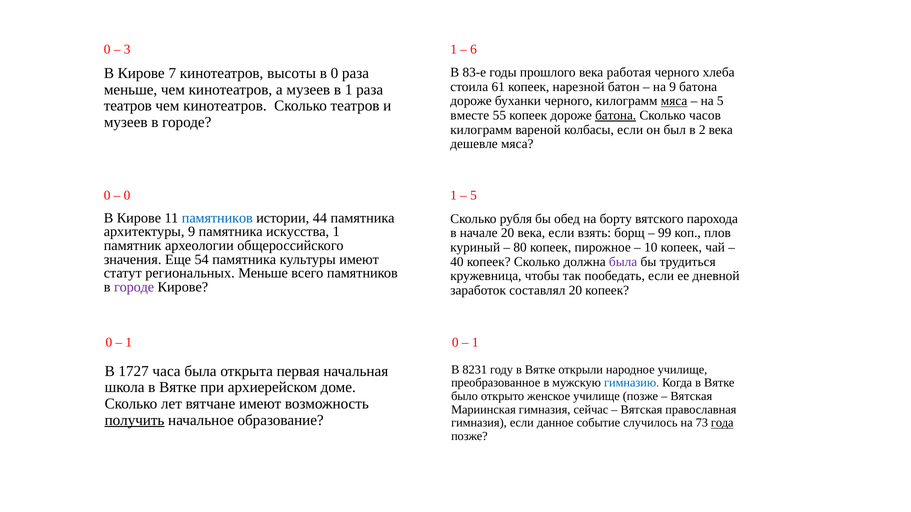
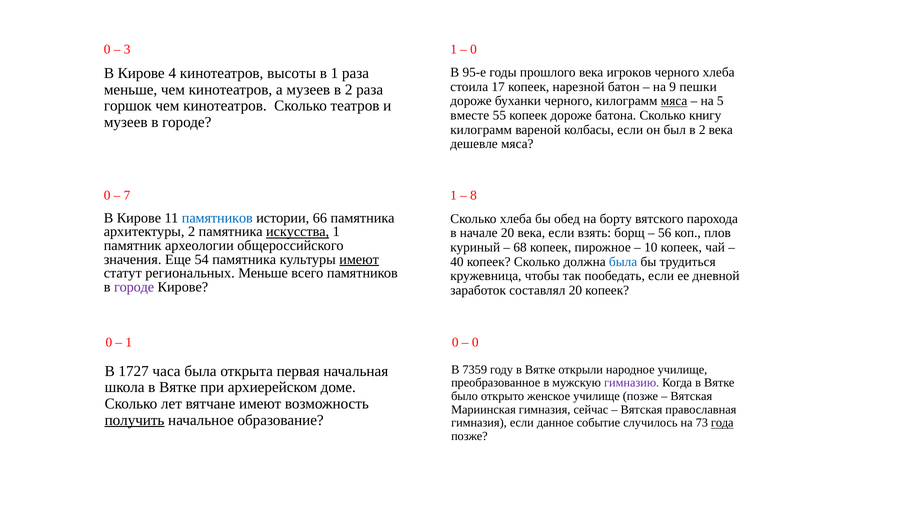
6 at (474, 49): 6 -> 0
83-е: 83-е -> 95-е
работая: работая -> игроков
7: 7 -> 4
в 0: 0 -> 1
61: 61 -> 17
9 батона: батона -> пешки
музеев в 1: 1 -> 2
театров at (128, 106): театров -> горшок
батона at (616, 115) underline: present -> none
часов: часов -> книгу
0 at (127, 196): 0 -> 7
5 at (473, 196): 5 -> 8
44: 44 -> 66
Сколько рубля: рубля -> хлеба
архитектуры 9: 9 -> 2
искусства underline: none -> present
99: 99 -> 56
80: 80 -> 68
имеют at (359, 260) underline: none -> present
была at (623, 262) colour: purple -> blue
1 at (475, 343): 1 -> 0
8231: 8231 -> 7359
гимназию colour: blue -> purple
